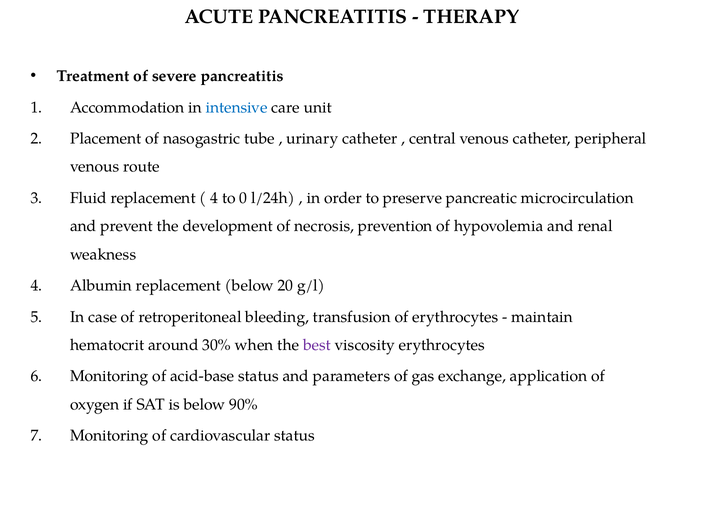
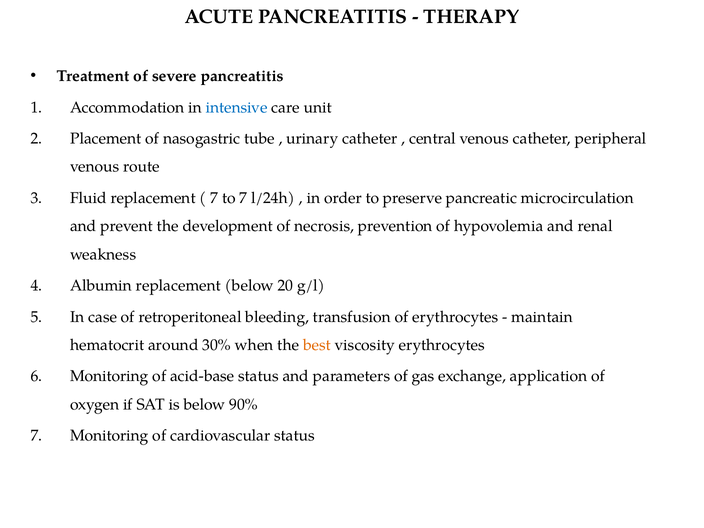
4 at (214, 198): 4 -> 7
to 0: 0 -> 7
best colour: purple -> orange
